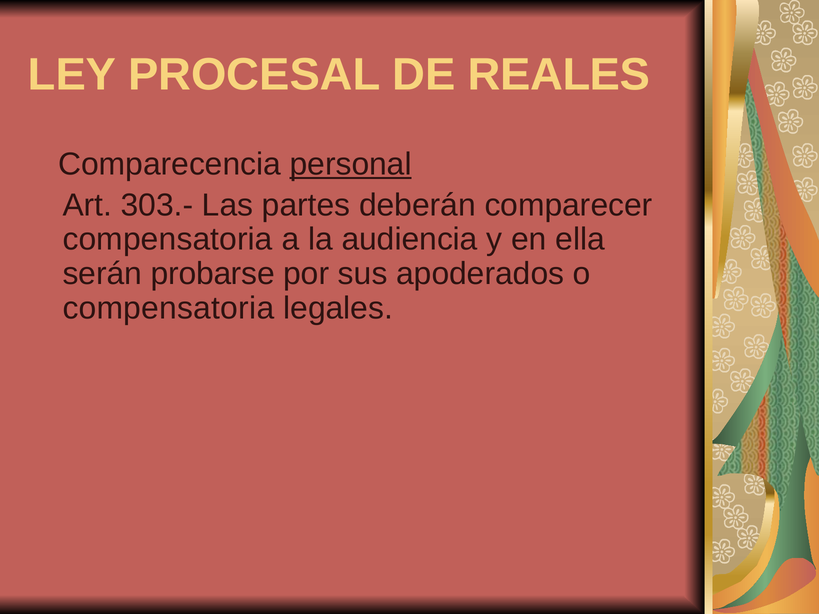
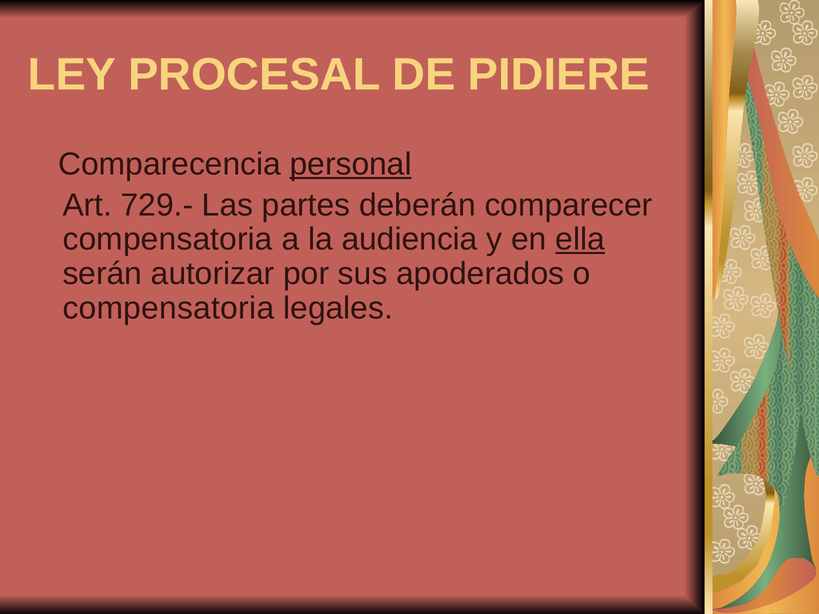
REALES: REALES -> PIDIERE
303.-: 303.- -> 729.-
ella underline: none -> present
probarse: probarse -> autorizar
